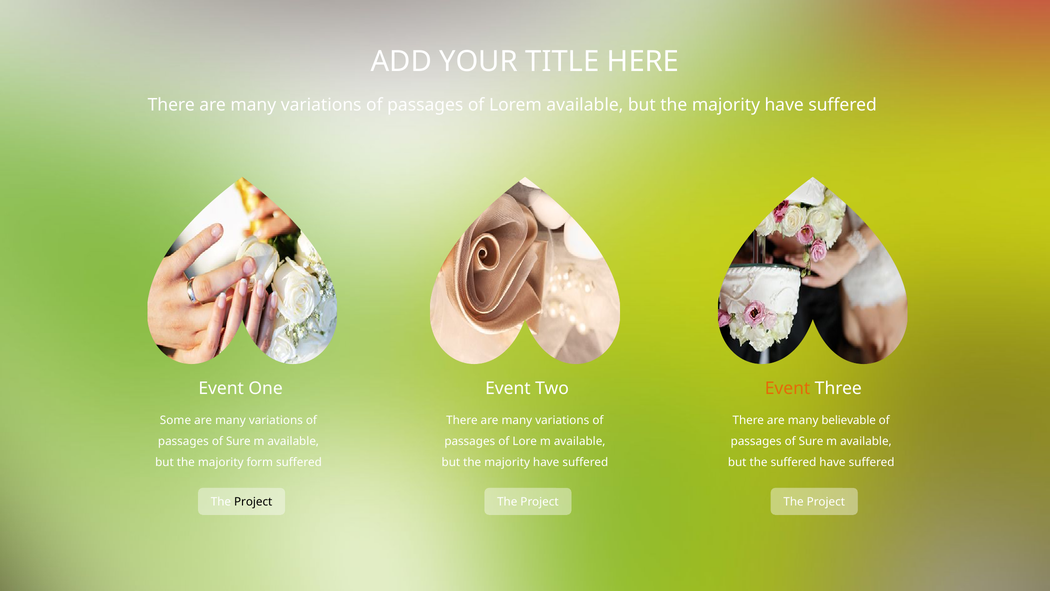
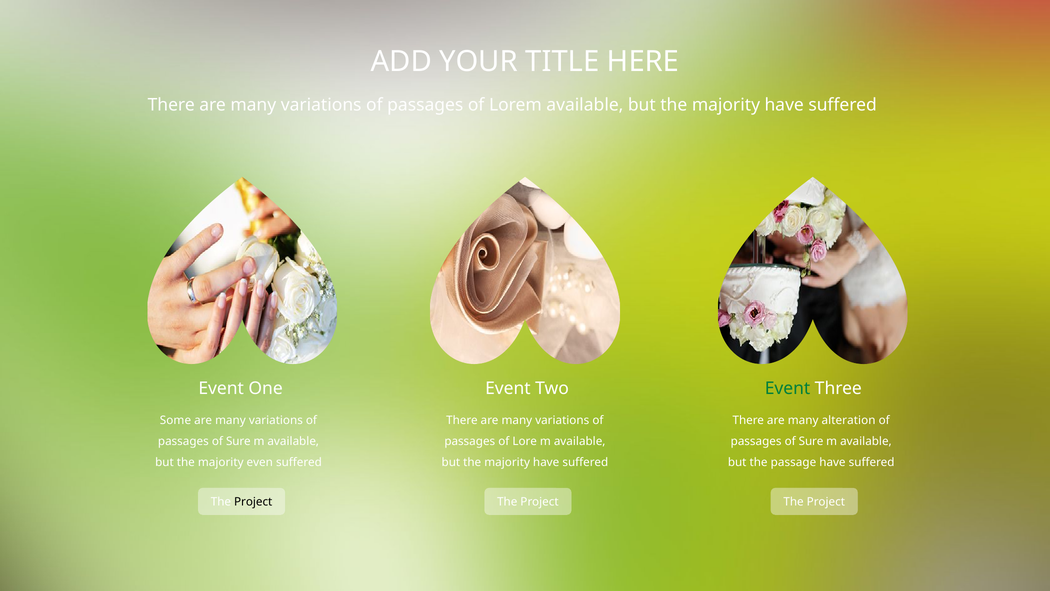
Event at (787, 388) colour: orange -> green
believable: believable -> alteration
form: form -> even
the suffered: suffered -> passage
